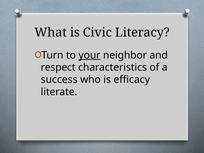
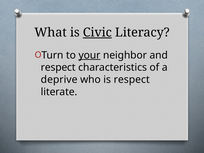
Civic underline: none -> present
success: success -> deprive
is efficacy: efficacy -> respect
